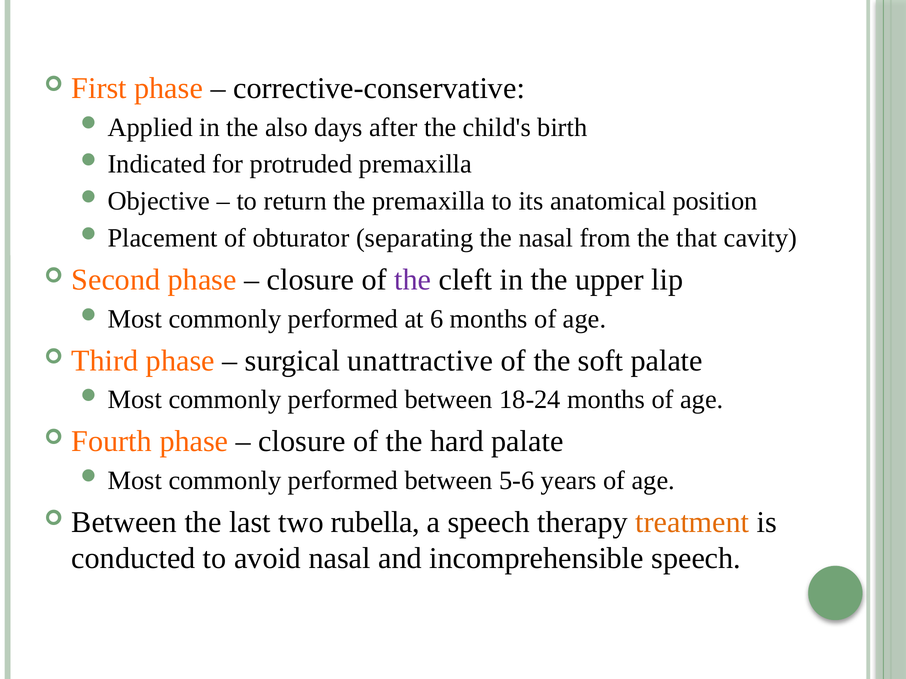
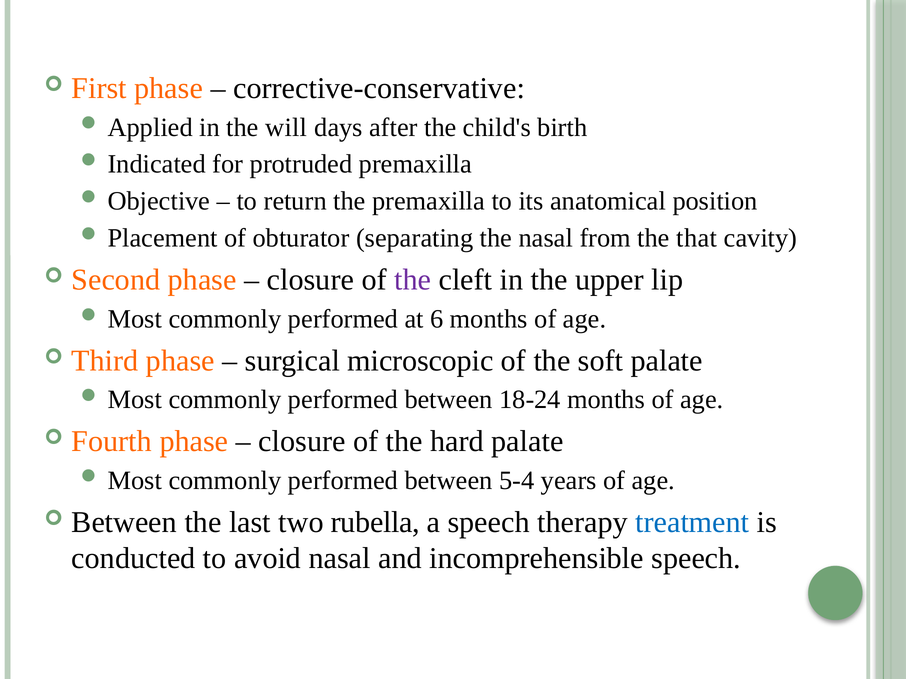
also: also -> will
unattractive: unattractive -> microscopic
5-6: 5-6 -> 5-4
treatment colour: orange -> blue
